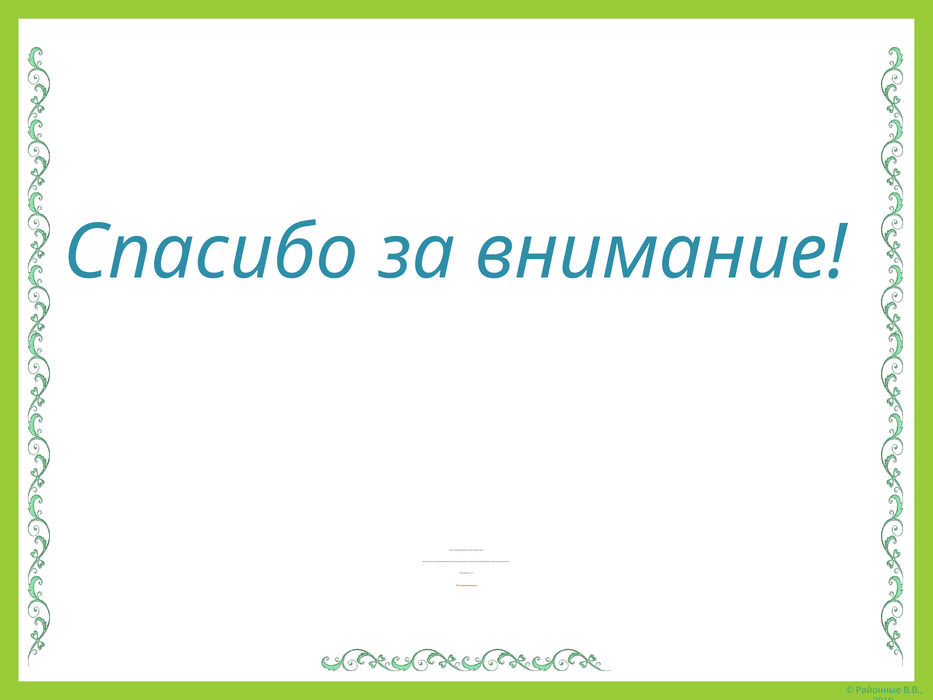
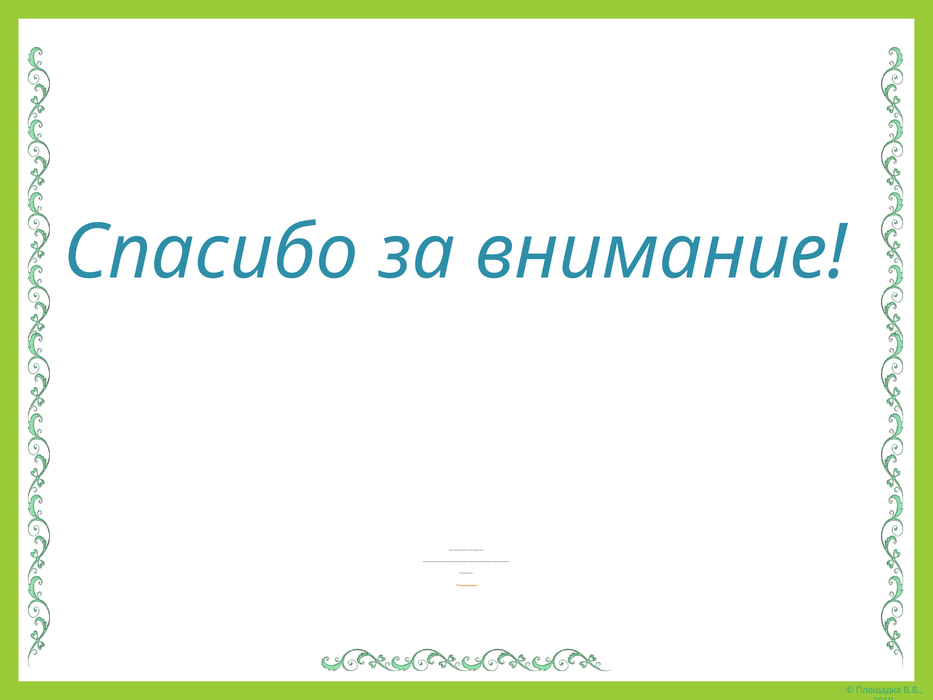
Районные: Районные -> Площадка
